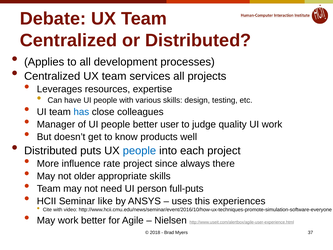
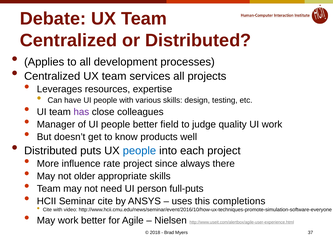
has colour: blue -> purple
user: user -> field
Seminar like: like -> cite
experiences: experiences -> completions
